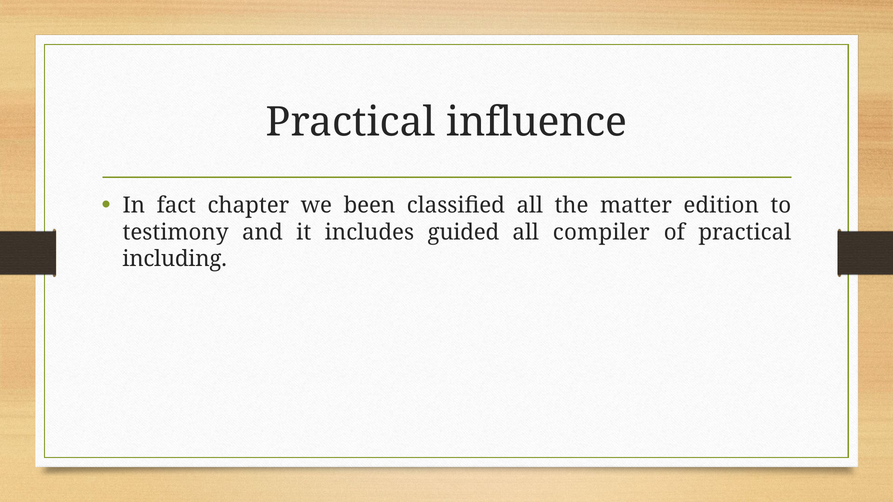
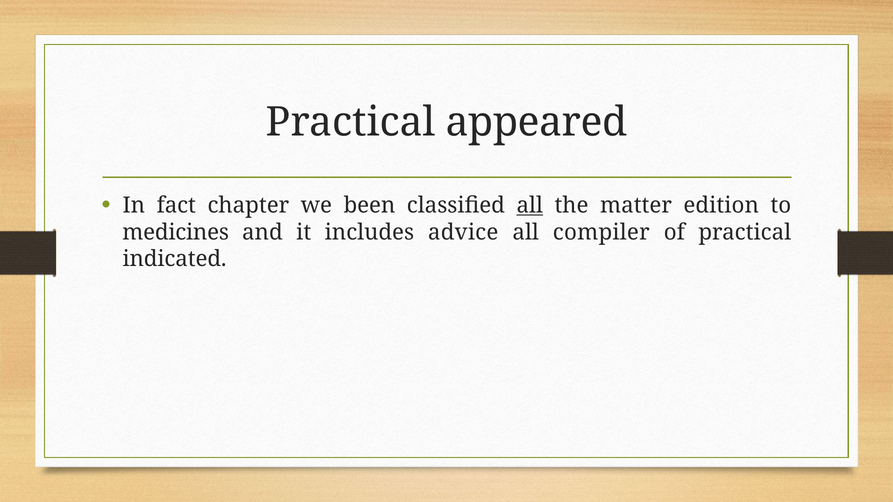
influence: influence -> appeared
all at (530, 206) underline: none -> present
testimony: testimony -> medicines
guided: guided -> advice
including: including -> indicated
